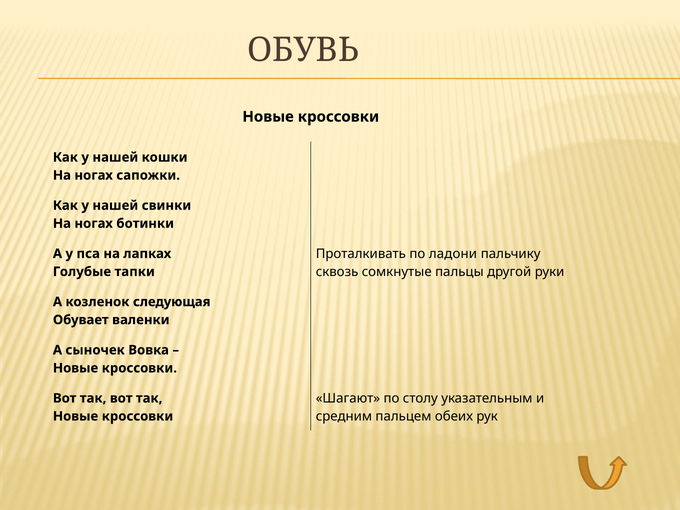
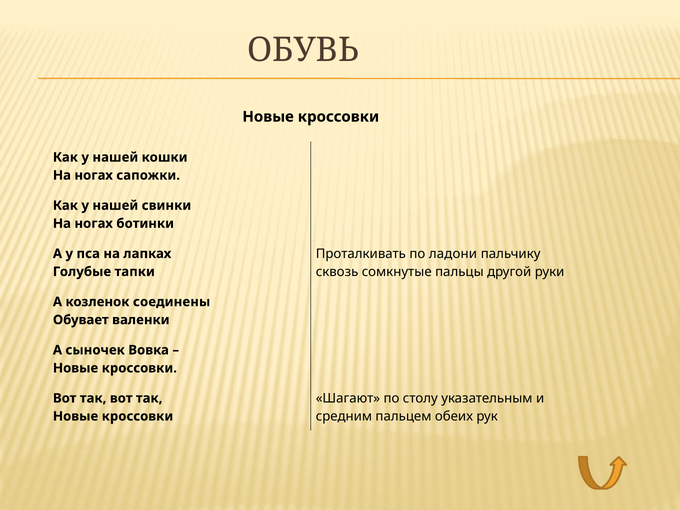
следующая: следующая -> соединены
